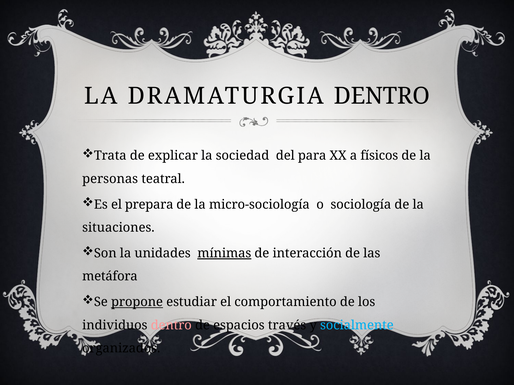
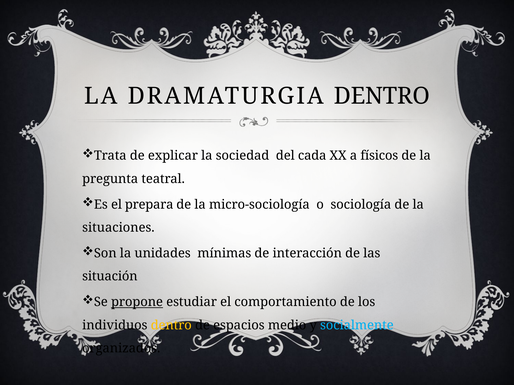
para: para -> cada
personas: personas -> pregunta
mínimas underline: present -> none
metáfora: metáfora -> situación
dentro at (171, 326) colour: pink -> yellow
través: través -> medio
